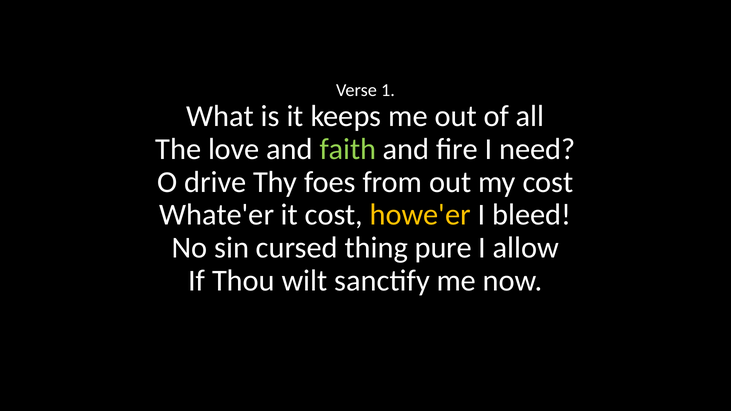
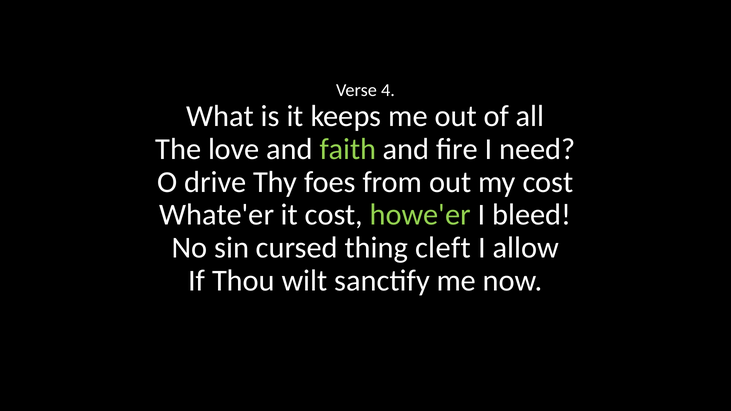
1: 1 -> 4
howe'er colour: yellow -> light green
pure: pure -> cleft
